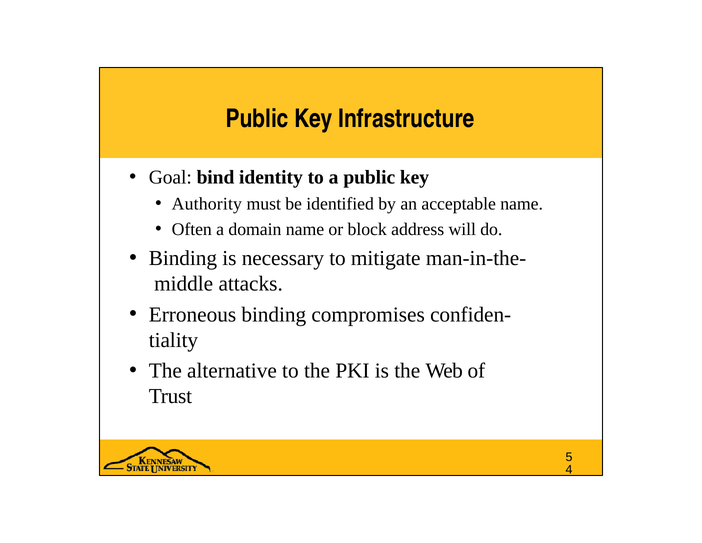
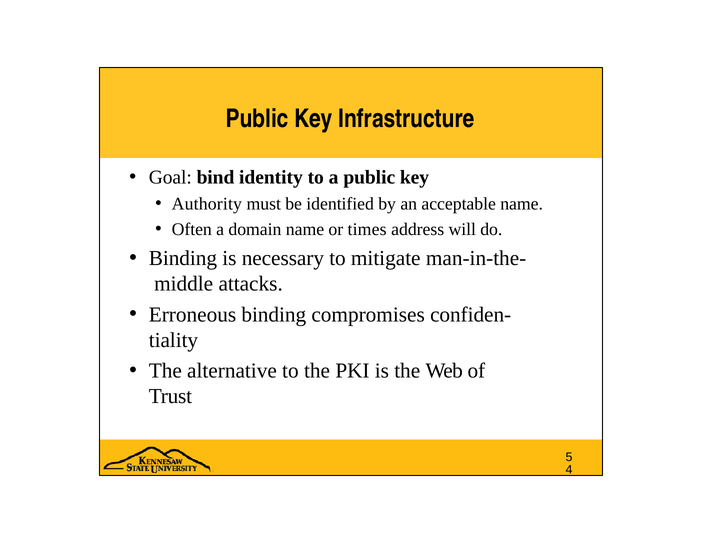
block: block -> times
